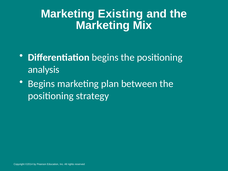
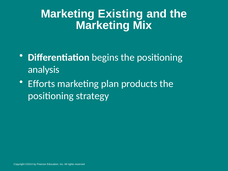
Begins at (41, 84): Begins -> Efforts
between: between -> products
